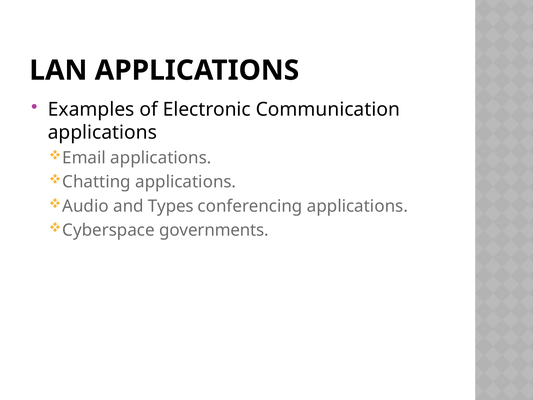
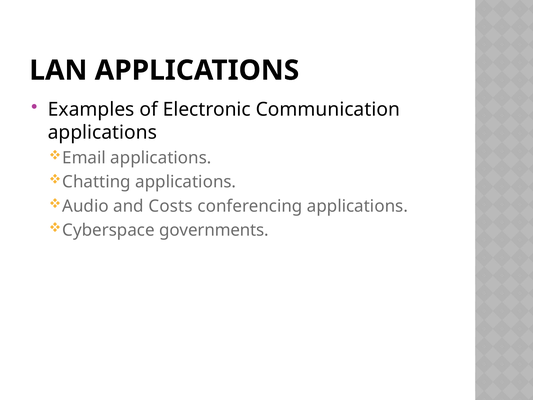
Types: Types -> Costs
